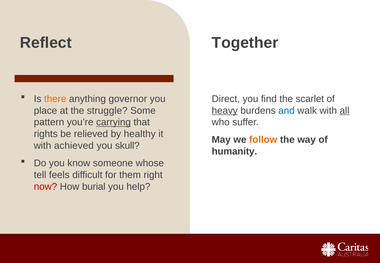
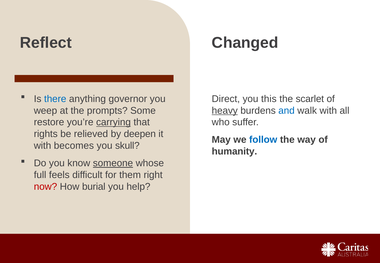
Together: Together -> Changed
there colour: orange -> blue
find: find -> this
place: place -> weep
struggle: struggle -> prompts
all underline: present -> none
pattern: pattern -> restore
healthy: healthy -> deepen
follow colour: orange -> blue
achieved: achieved -> becomes
someone underline: none -> present
tell: tell -> full
